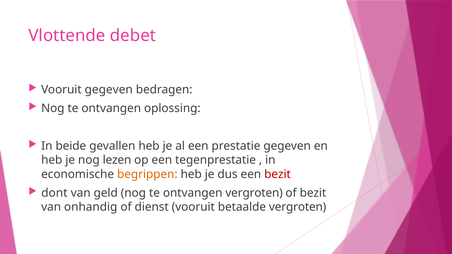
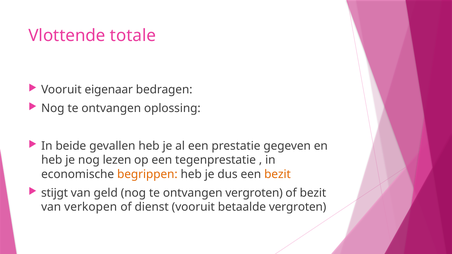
debet: debet -> totale
Vooruit gegeven: gegeven -> eigenaar
bezit at (277, 174) colour: red -> orange
dont: dont -> stijgt
onhandig: onhandig -> verkopen
